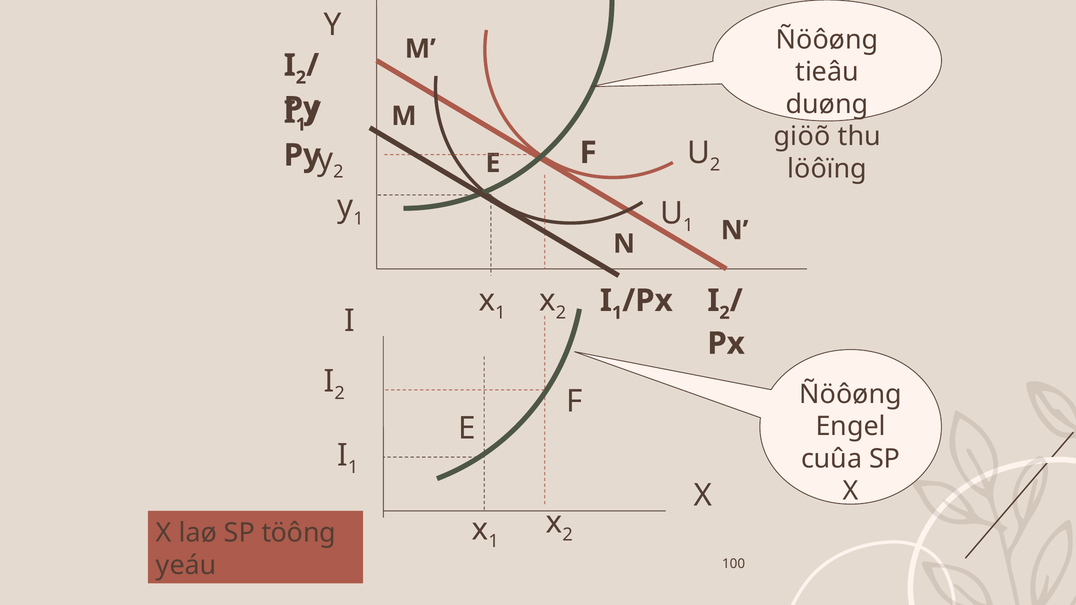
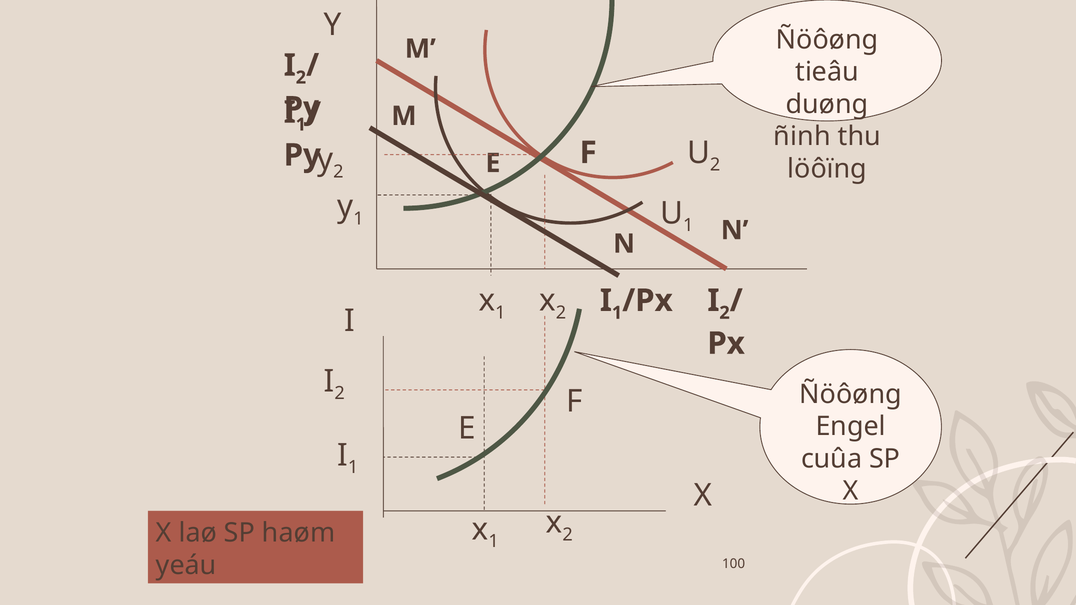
giöõ: giöõ -> ñinh
töông: töông -> haøm
